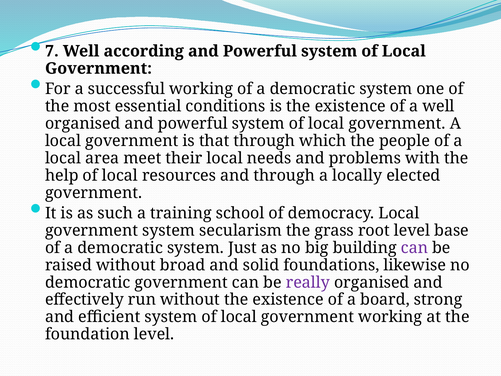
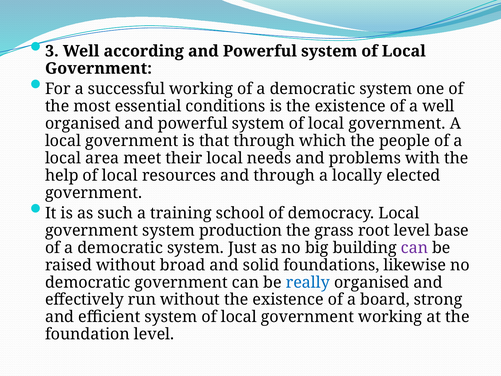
7: 7 -> 3
secularism: secularism -> production
really colour: purple -> blue
